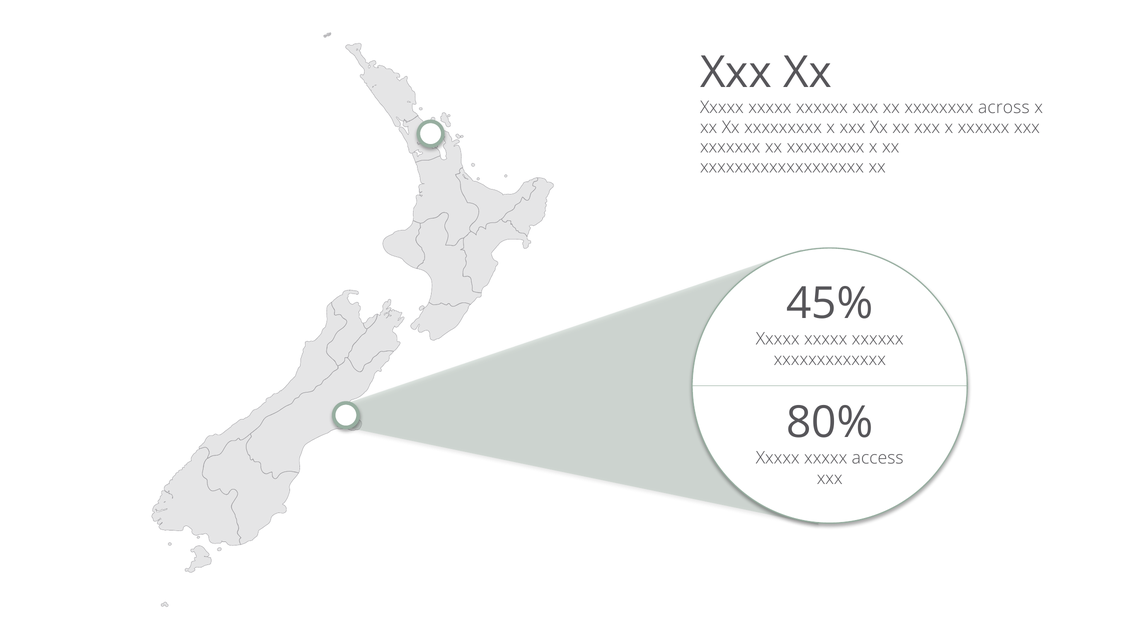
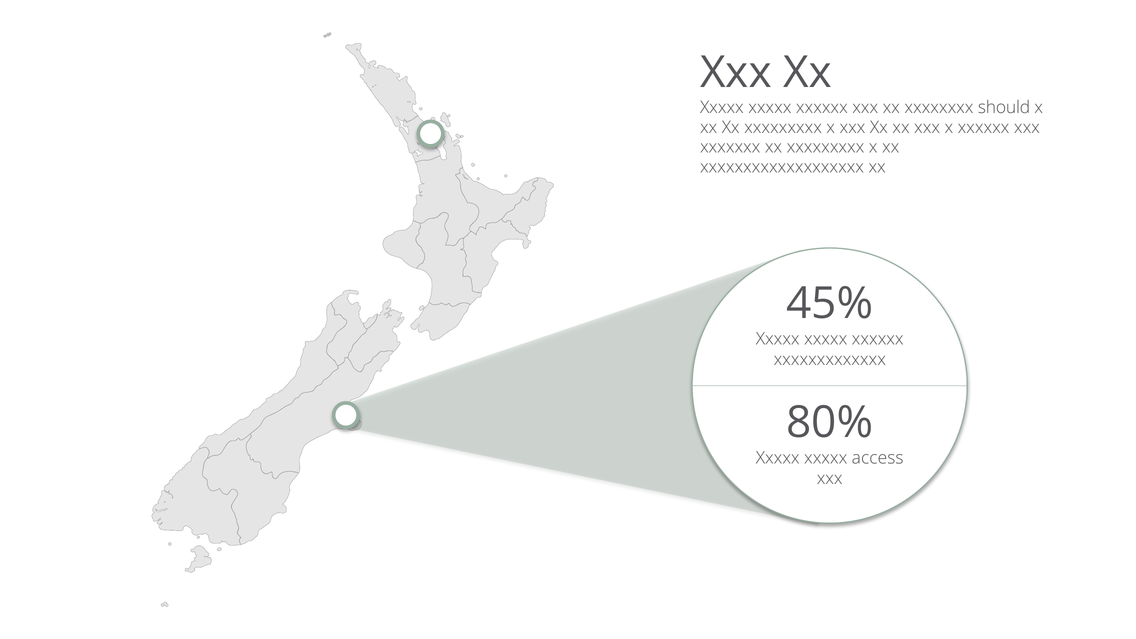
across: across -> should
